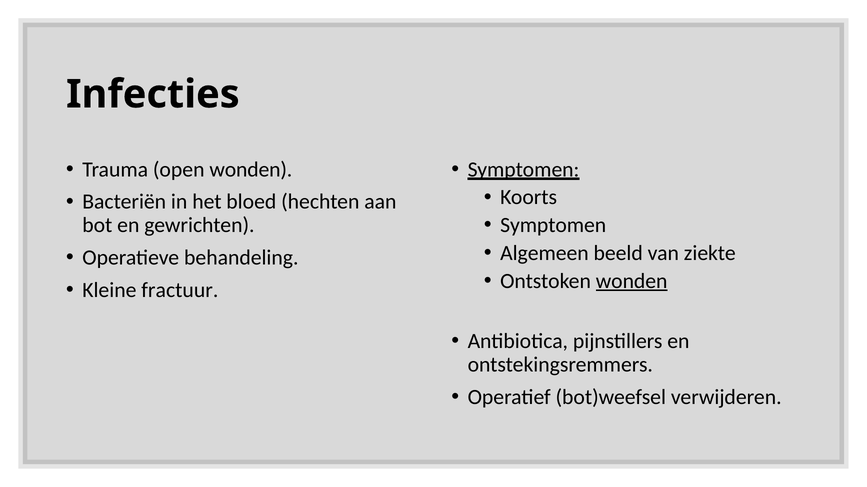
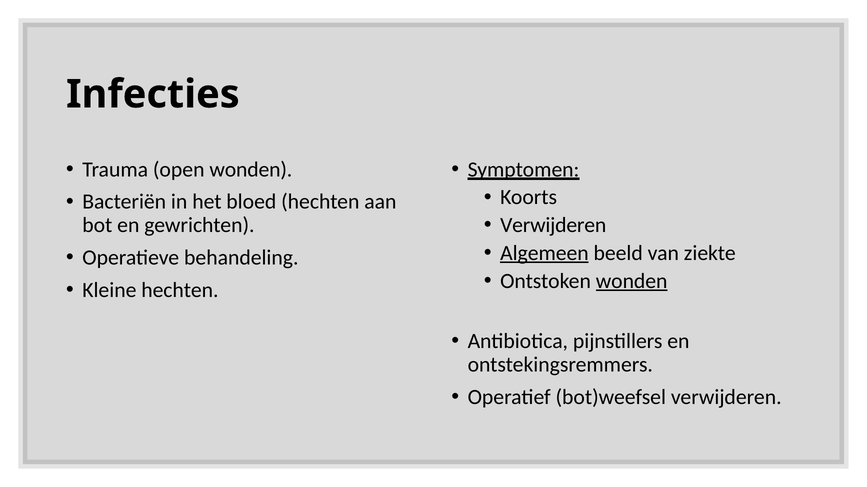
Symptomen at (553, 225): Symptomen -> Verwijderen
Algemeen underline: none -> present
Kleine fractuur: fractuur -> hechten
